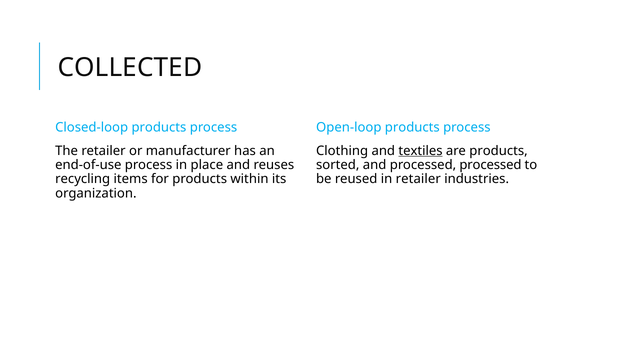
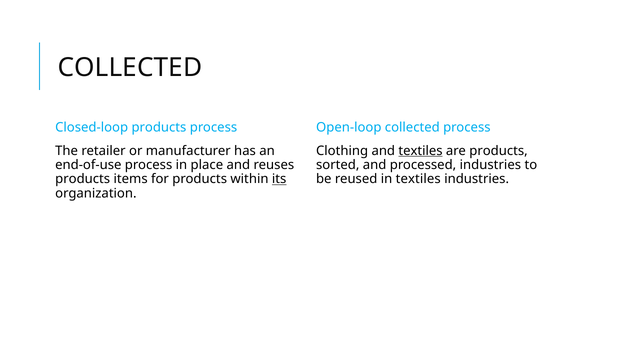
Open-loop products: products -> collected
processed processed: processed -> industries
recycling at (83, 179): recycling -> products
its underline: none -> present
in retailer: retailer -> textiles
